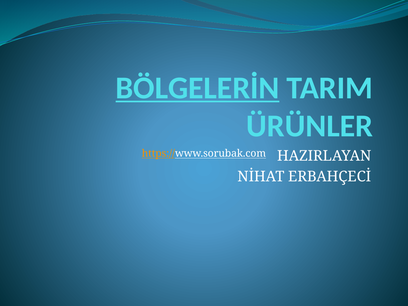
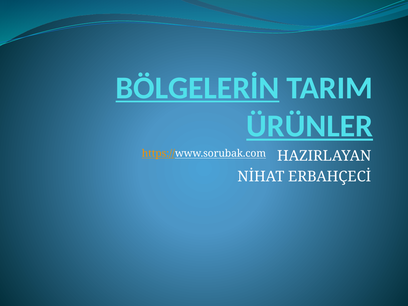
ÜRÜNLER underline: none -> present
